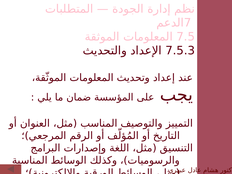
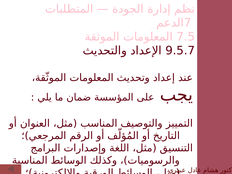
7.5.3: 7.5.3 -> 9.5.7
